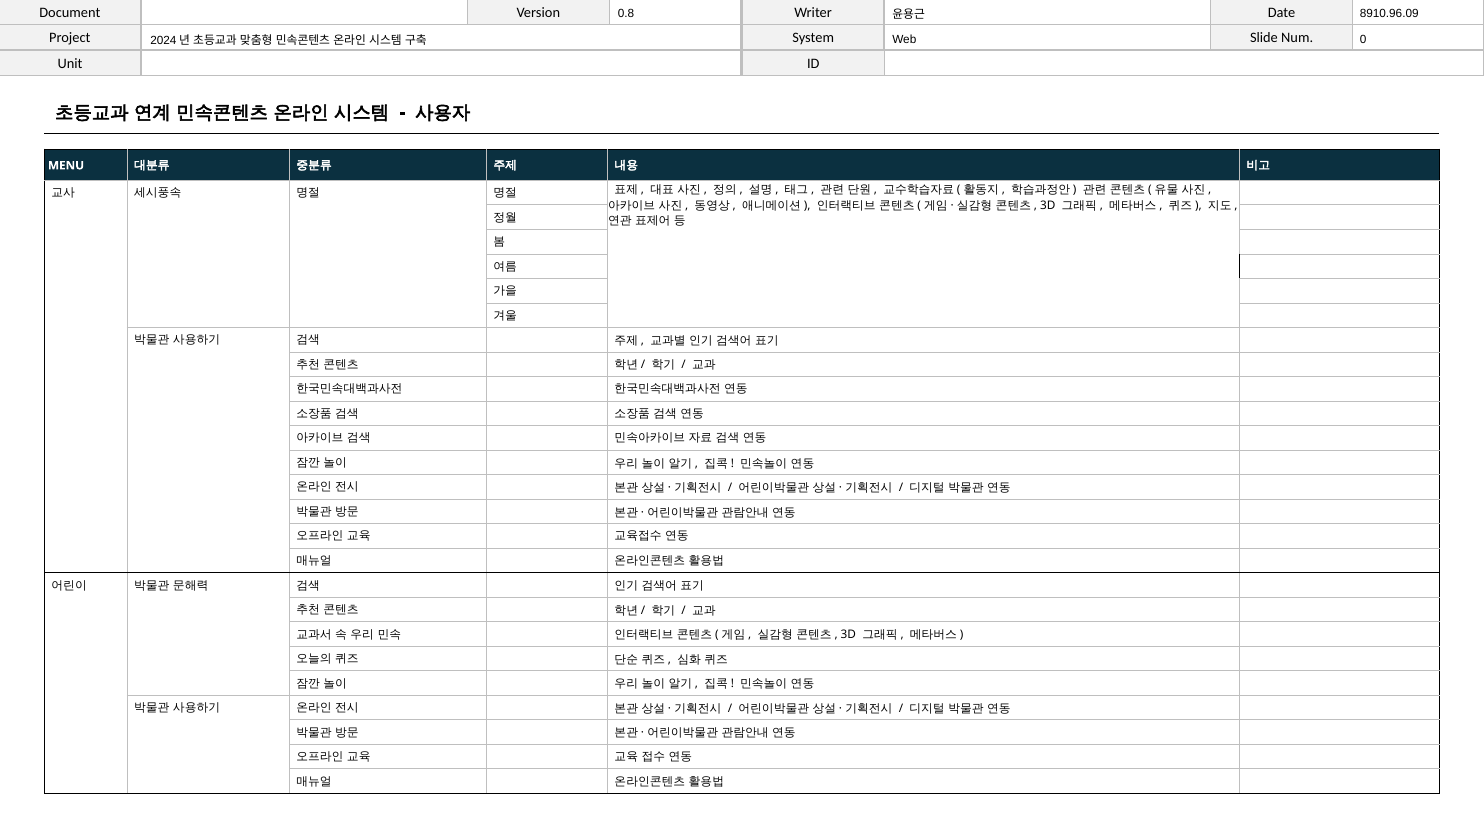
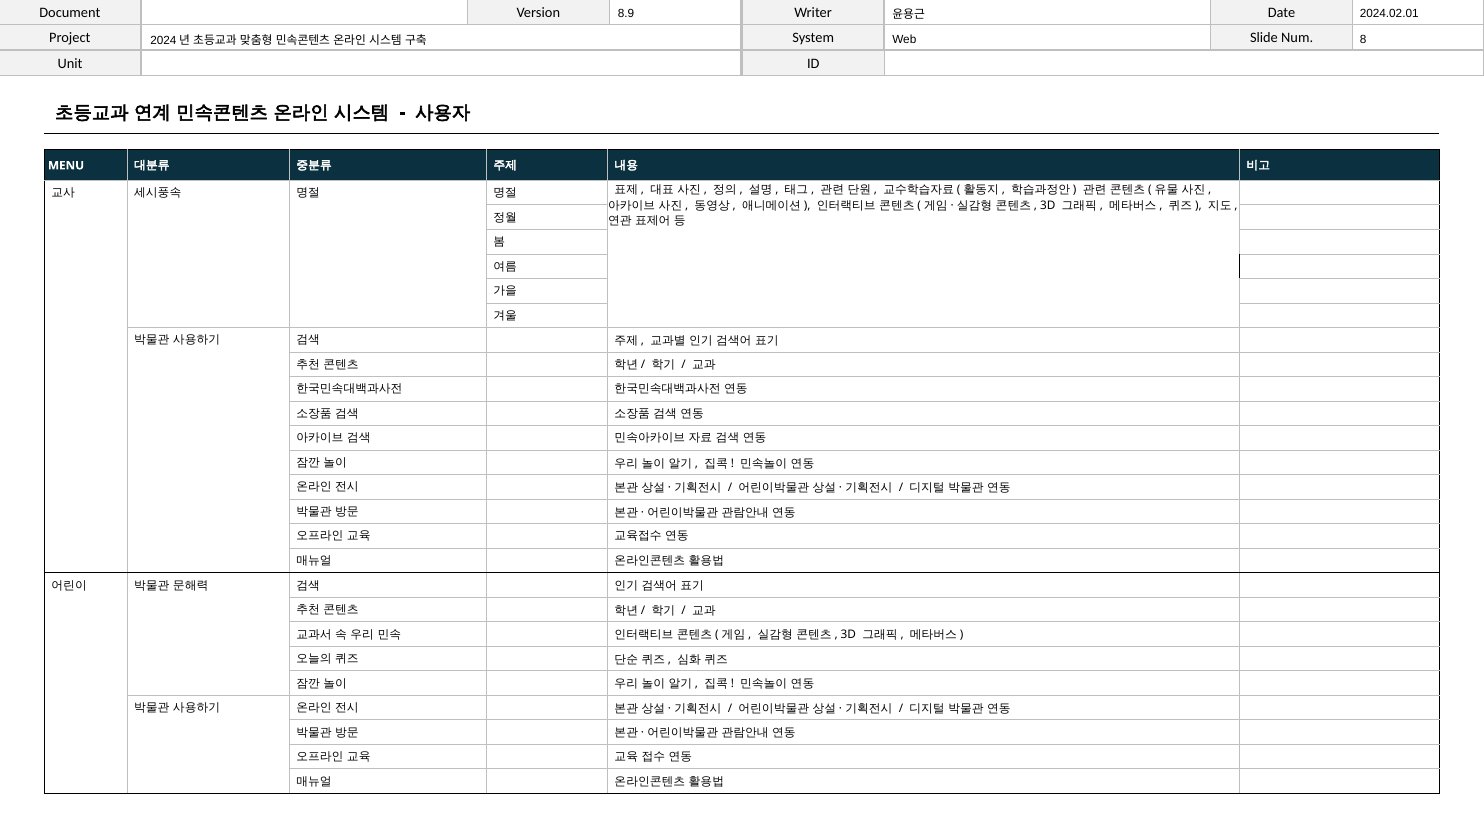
0.8: 0.8 -> 8.9
8910.96.09: 8910.96.09 -> 2024.02.01
0: 0 -> 8
